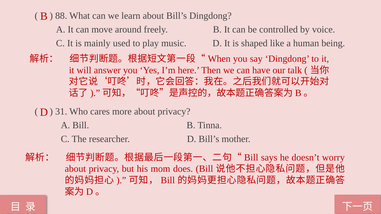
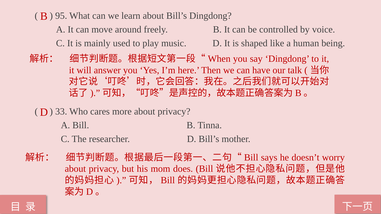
88: 88 -> 95
31: 31 -> 33
